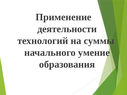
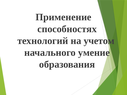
деятельности: деятельности -> способностях
суммы: суммы -> учетом
